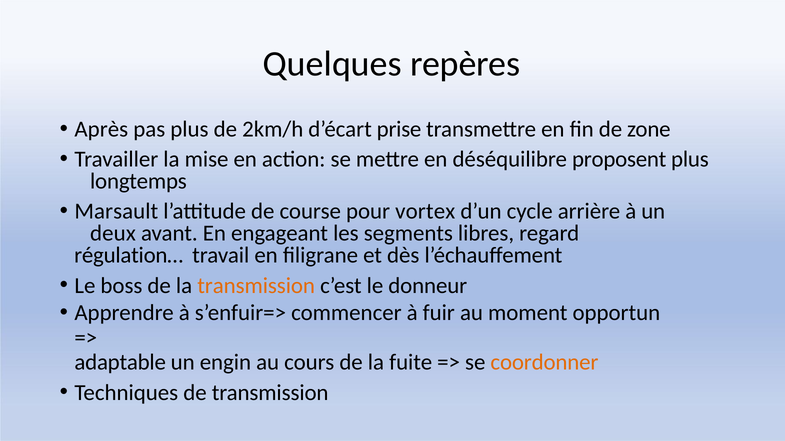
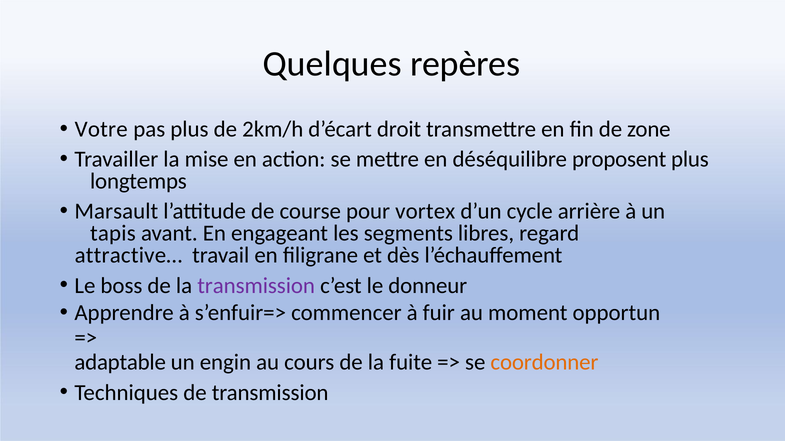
Après: Après -> Votre
prise: prise -> droit
deux: deux -> tapis
régulation…: régulation… -> attractive…
transmission at (256, 286) colour: orange -> purple
